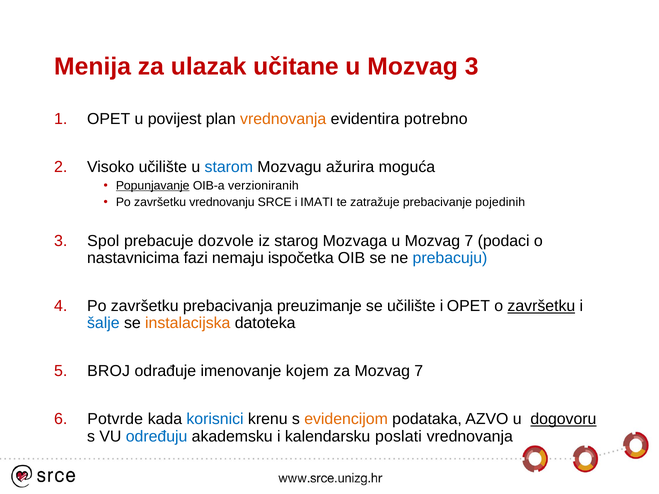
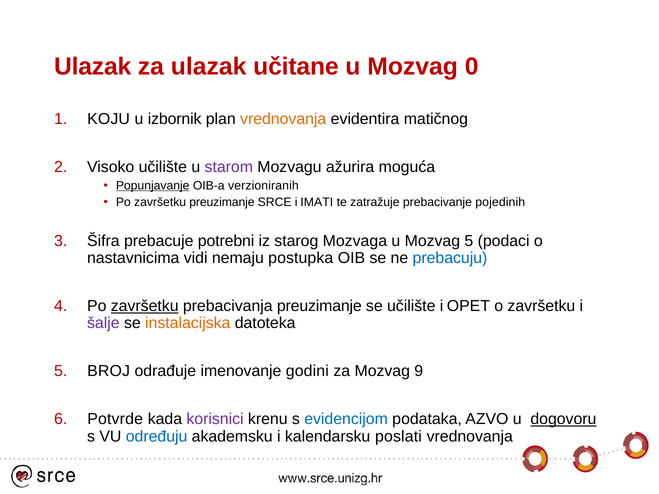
Menija at (93, 67): Menija -> Ulazak
Mozvag 3: 3 -> 0
OPET at (109, 119): OPET -> KOJU
povijest: povijest -> izbornik
potrebno: potrebno -> matičnog
starom colour: blue -> purple
završetku vrednovanju: vrednovanju -> preuzimanje
Spol: Spol -> Šifra
dozvole: dozvole -> potrebni
u Mozvag 7: 7 -> 5
fazi: fazi -> vidi
ispočetka: ispočetka -> postupka
završetku at (145, 306) underline: none -> present
završetku at (541, 306) underline: present -> none
šalje colour: blue -> purple
kojem: kojem -> godini
za Mozvag 7: 7 -> 9
korisnici colour: blue -> purple
evidencijom colour: orange -> blue
